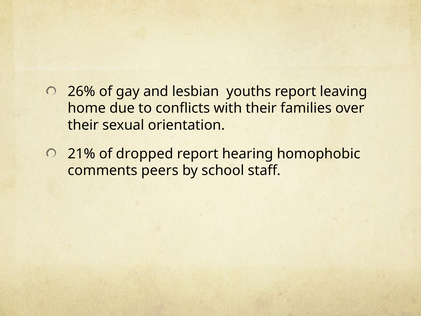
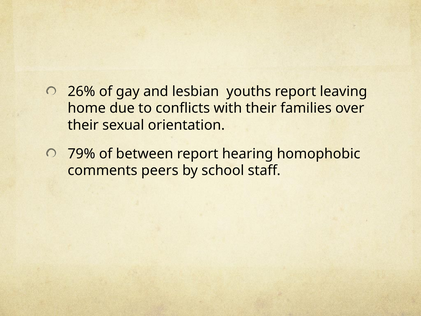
21%: 21% -> 79%
dropped: dropped -> between
